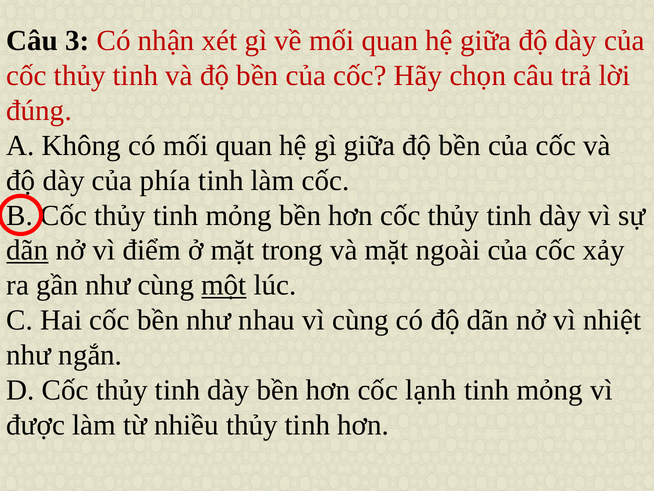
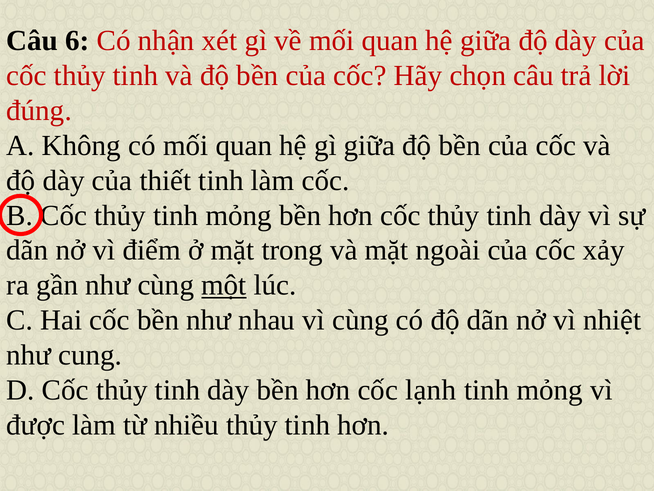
3: 3 -> 6
phía: phía -> thiết
dãn at (27, 250) underline: present -> none
ngắn: ngắn -> cung
